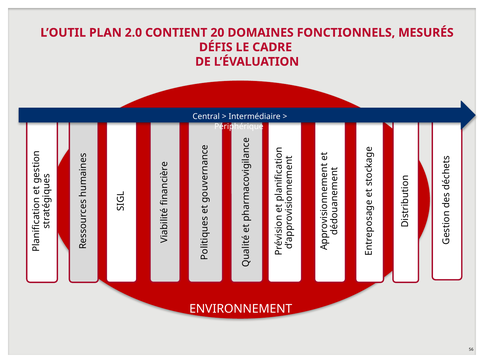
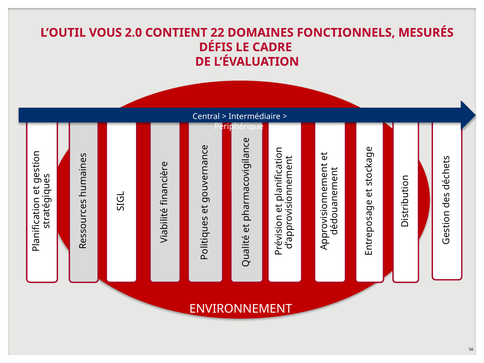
PLAN: PLAN -> VOUS
20: 20 -> 22
